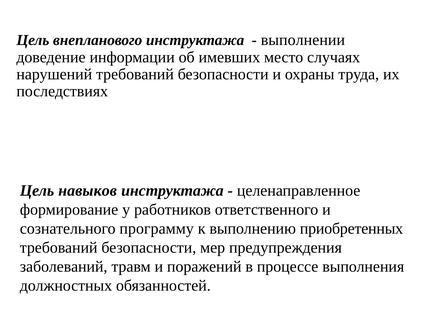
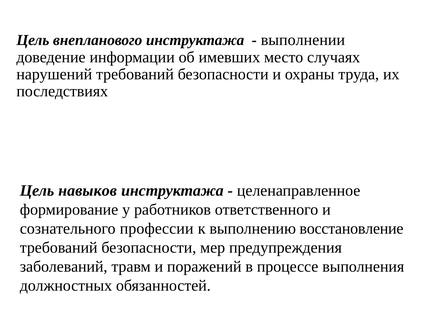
программу: программу -> профессии
приобретенных: приобретенных -> восстановление
